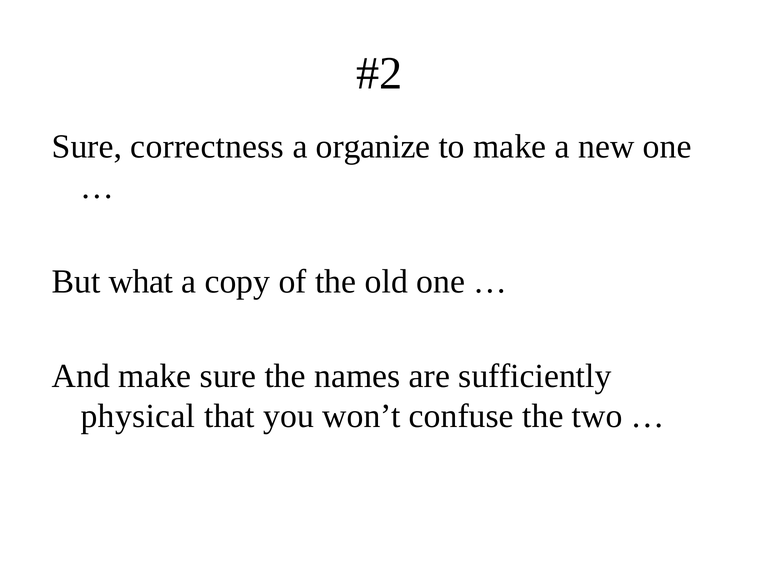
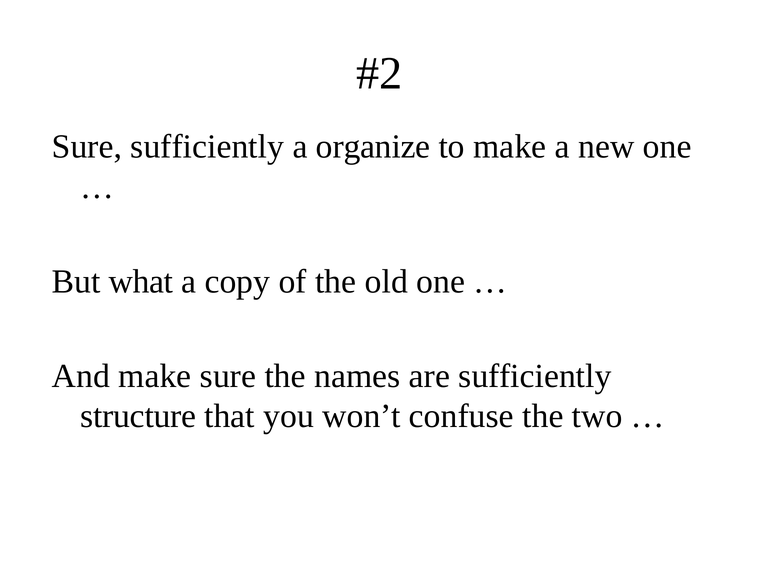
Sure correctness: correctness -> sufficiently
physical: physical -> structure
